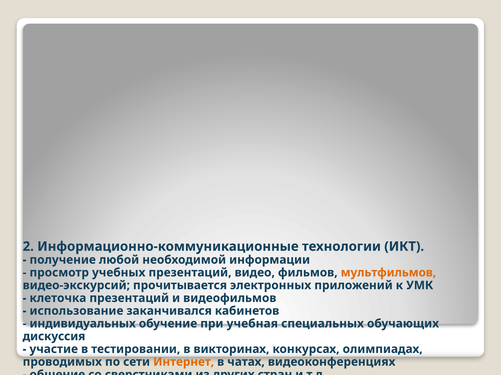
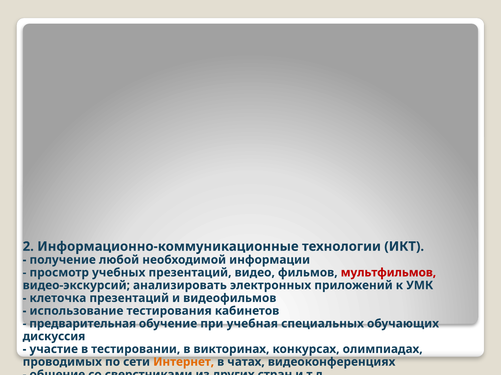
мультфильмов colour: orange -> red
прочитывается: прочитывается -> анализировать
заканчивался: заканчивался -> тестирования
индивидуальных: индивидуальных -> предварительная
